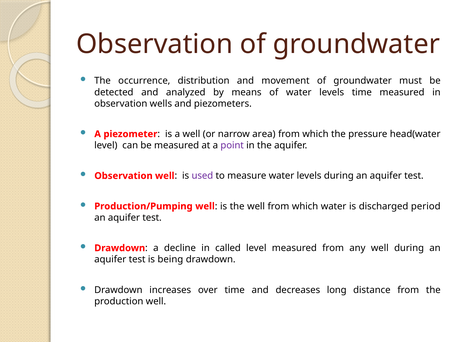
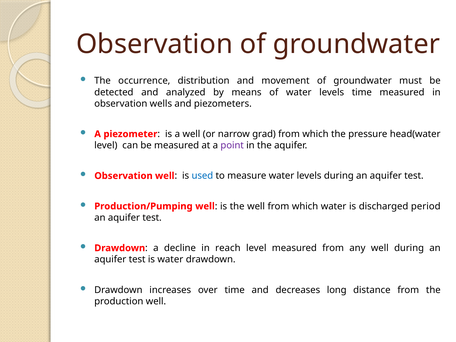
area: area -> grad
used colour: purple -> blue
called: called -> reach
is being: being -> water
